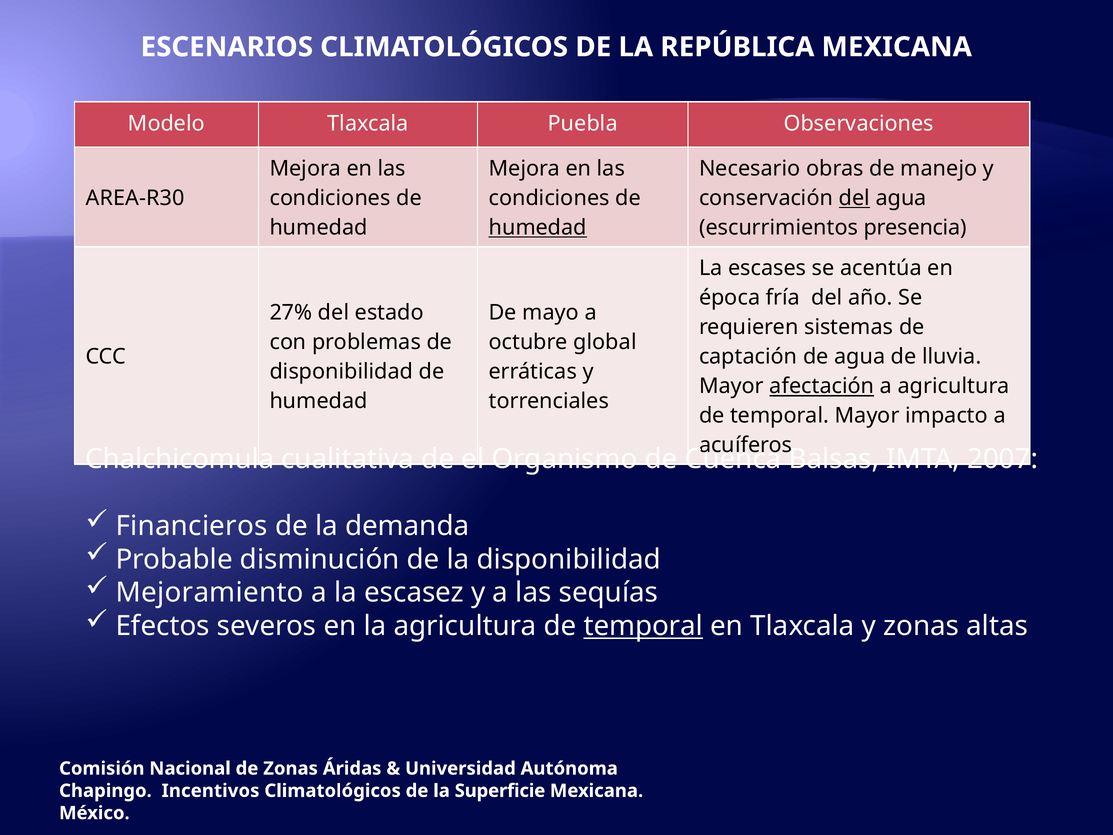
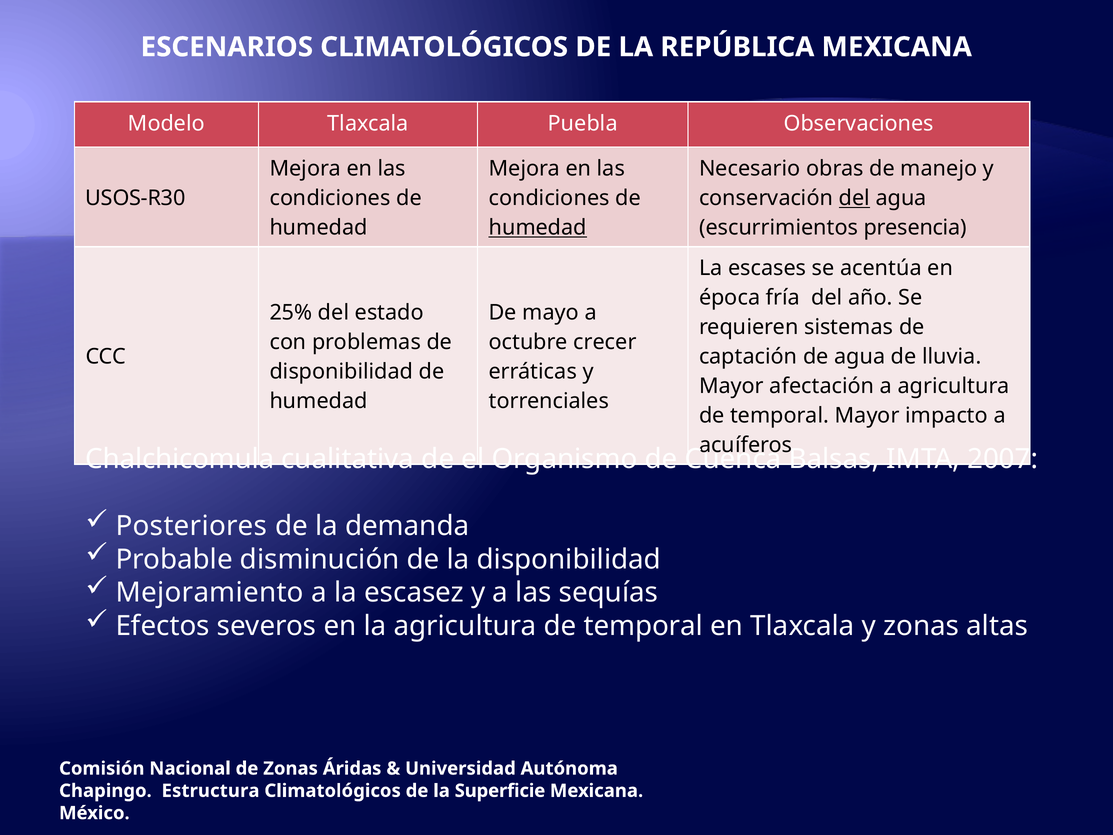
AREA-R30: AREA-R30 -> USOS-R30
27%: 27% -> 25%
global: global -> crecer
afectación underline: present -> none
Financieros: Financieros -> Posteriores
temporal at (643, 626) underline: present -> none
Incentivos: Incentivos -> Estructura
